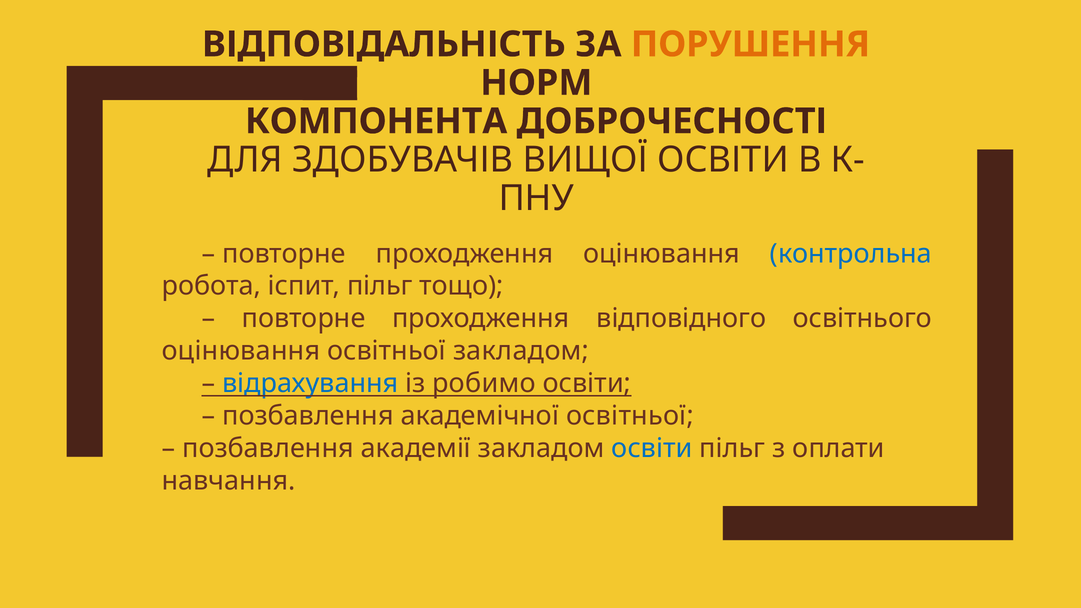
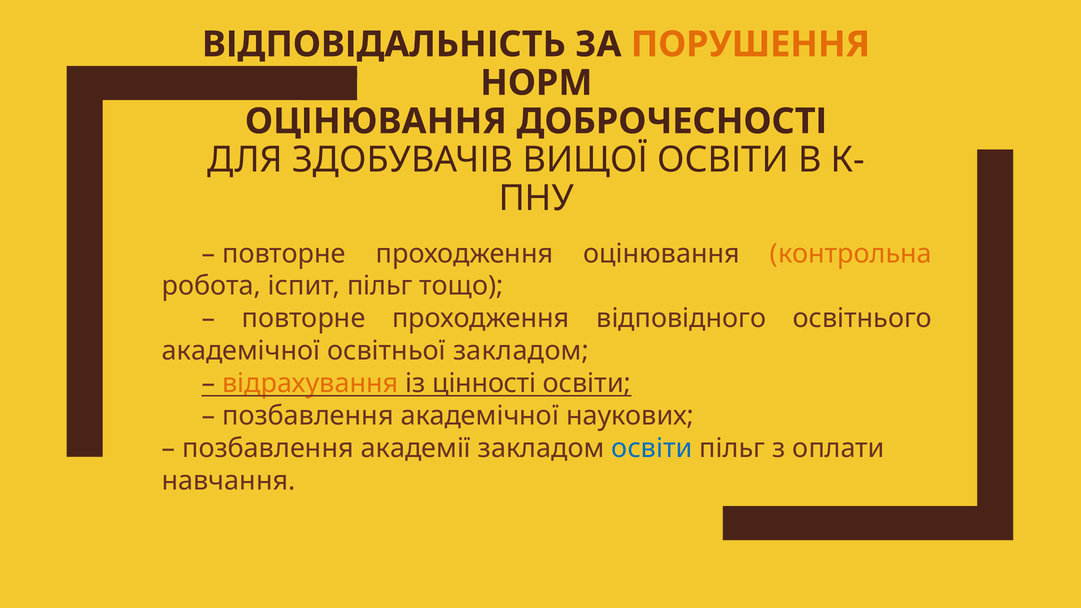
КОМПОНЕНТА at (376, 121): КОМПОНЕНТА -> ОЦІНЮВАННЯ
контрольна colour: blue -> orange
оцінювання at (241, 351): оцінювання -> академічної
відрахування colour: blue -> orange
робимо: робимо -> цінності
академічної освітньої: освітньої -> наукових
